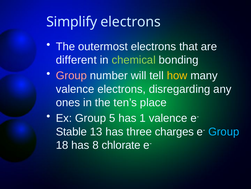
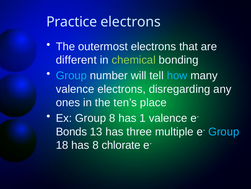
Simplify: Simplify -> Practice
Group at (71, 75) colour: pink -> light blue
how colour: yellow -> light blue
Group 5: 5 -> 8
Stable: Stable -> Bonds
charges: charges -> multiple
